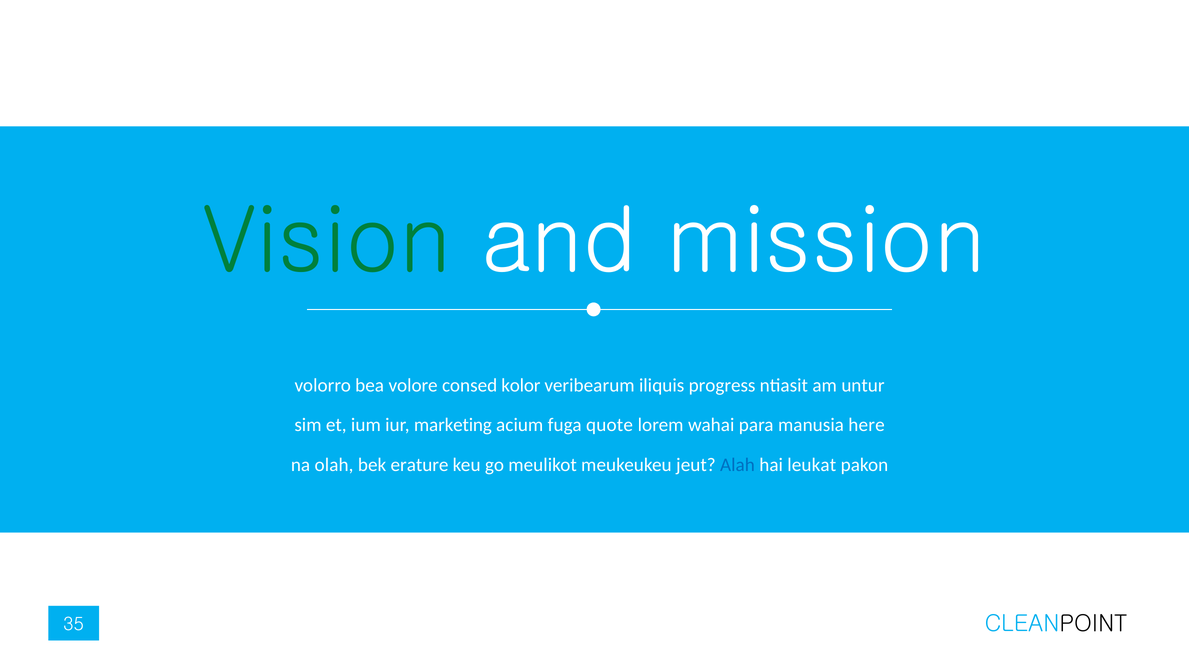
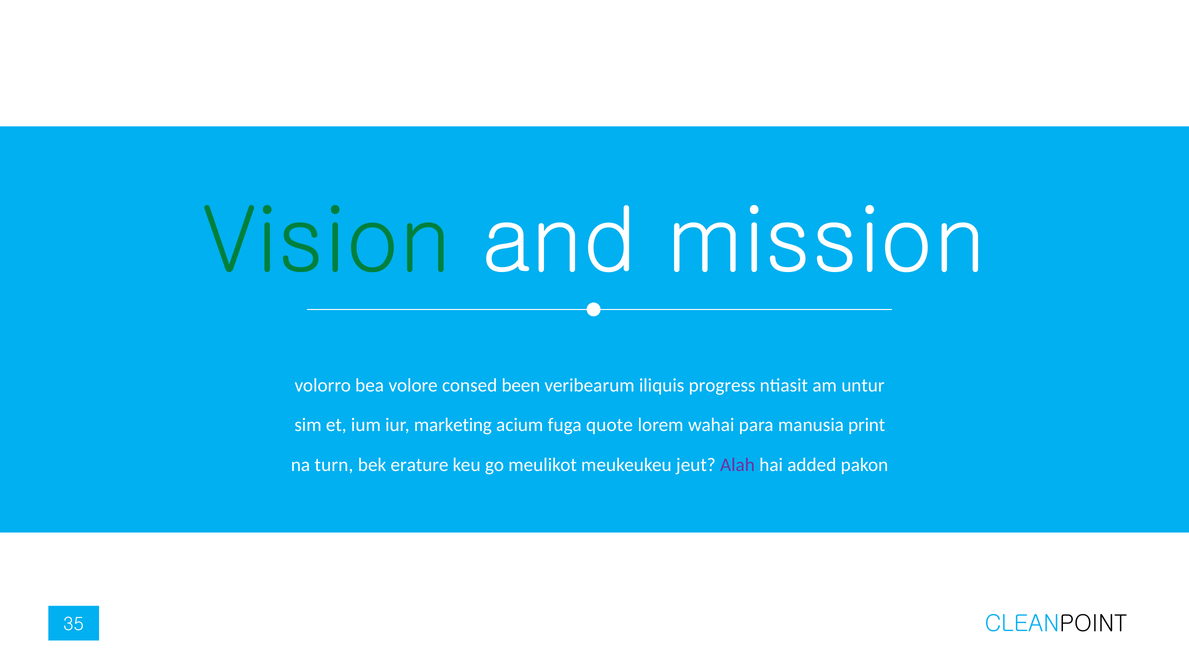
kolor: kolor -> been
here: here -> print
olah: olah -> turn
Alah colour: blue -> purple
leukat: leukat -> added
